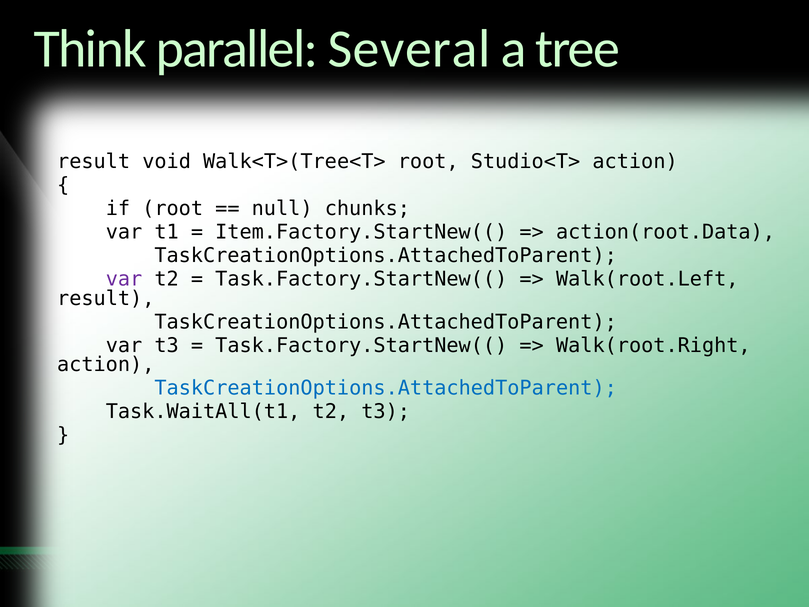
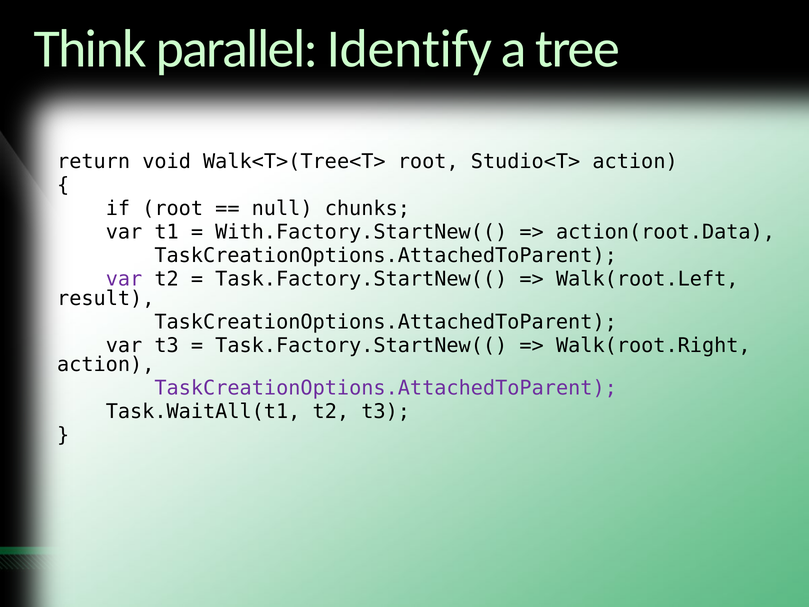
Several: Several -> Identify
result at (94, 161): result -> return
Item.Factory.StartNew((: Item.Factory.StartNew(( -> With.Factory.StartNew((
TaskCreationOptions.AttachedToParent at (386, 388) colour: blue -> purple
